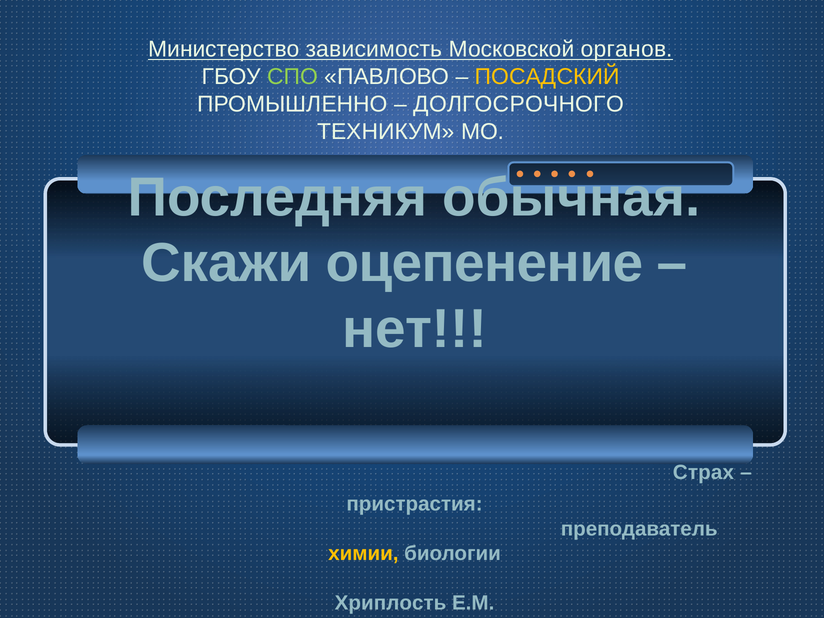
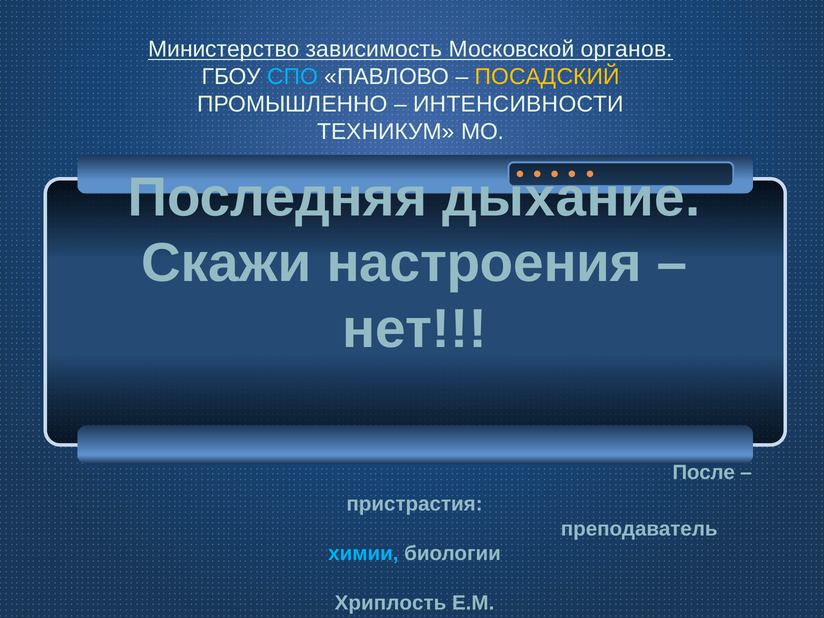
СПО colour: light green -> light blue
ДОЛГОСРОЧНОГО: ДОЛГОСРОЧНОГО -> ИНТЕНСИВНОСТИ
обычная: обычная -> дыхание
оцепенение: оцепенение -> настроения
Страх: Страх -> После
химии colour: yellow -> light blue
